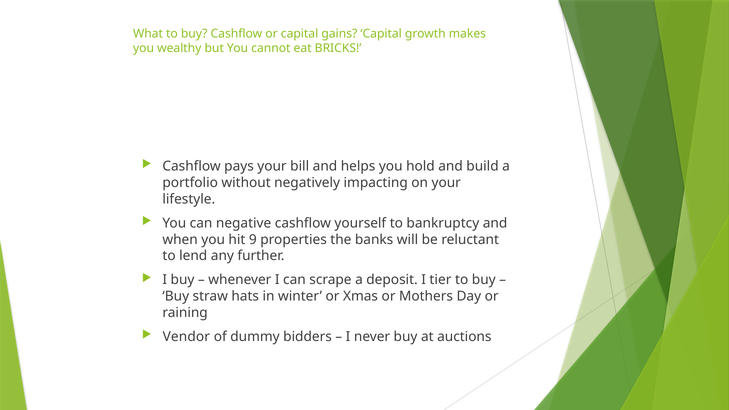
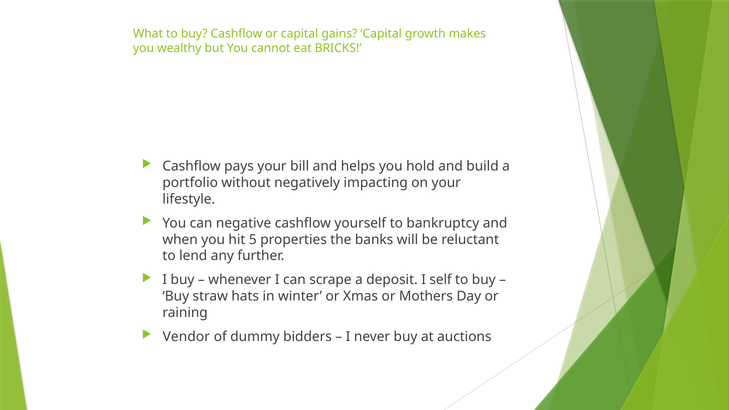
9: 9 -> 5
tier: tier -> self
